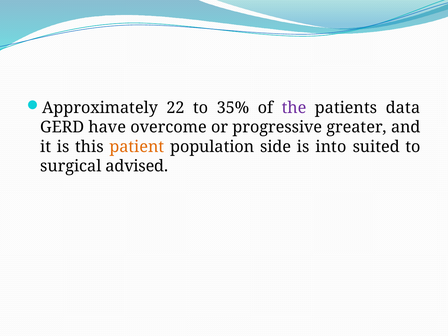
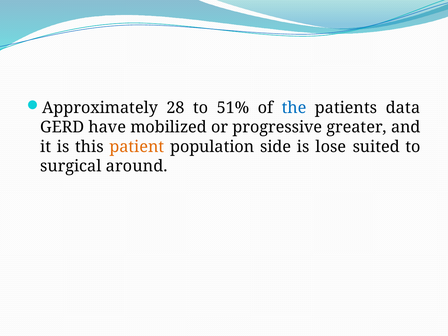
22: 22 -> 28
35%: 35% -> 51%
the colour: purple -> blue
overcome: overcome -> mobilized
into: into -> lose
advised: advised -> around
